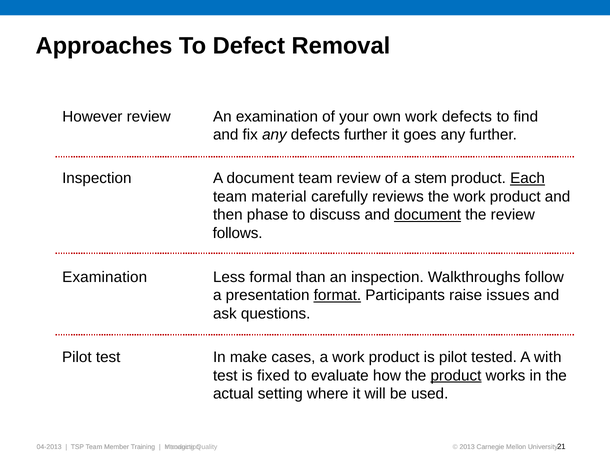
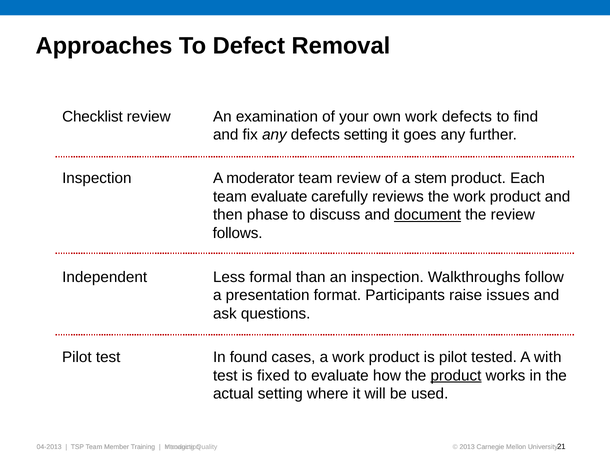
However: However -> Checklist
defects further: further -> setting
A document: document -> moderator
Each underline: present -> none
team material: material -> evaluate
Examination at (105, 277): Examination -> Independent
format underline: present -> none
make: make -> found
